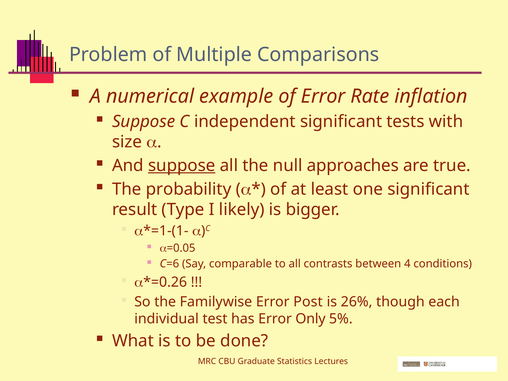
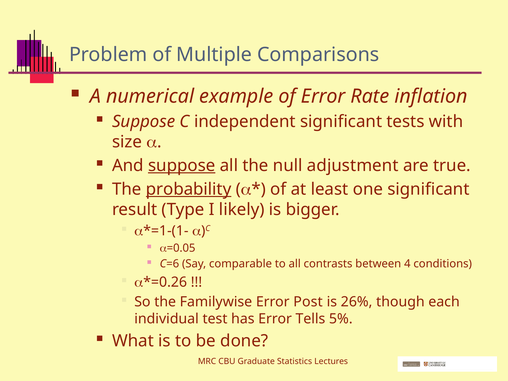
approaches: approaches -> adjustment
probability underline: none -> present
Only: Only -> Tells
